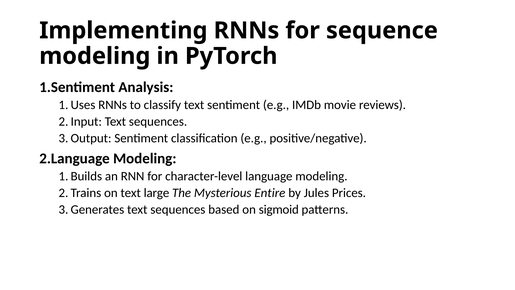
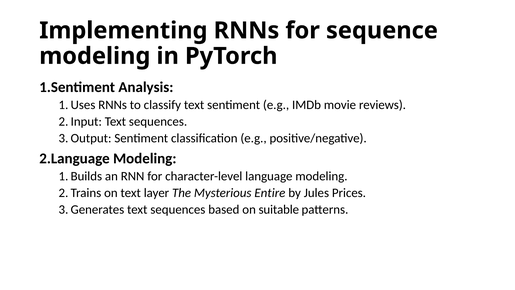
large: large -> layer
sigmoid: sigmoid -> suitable
